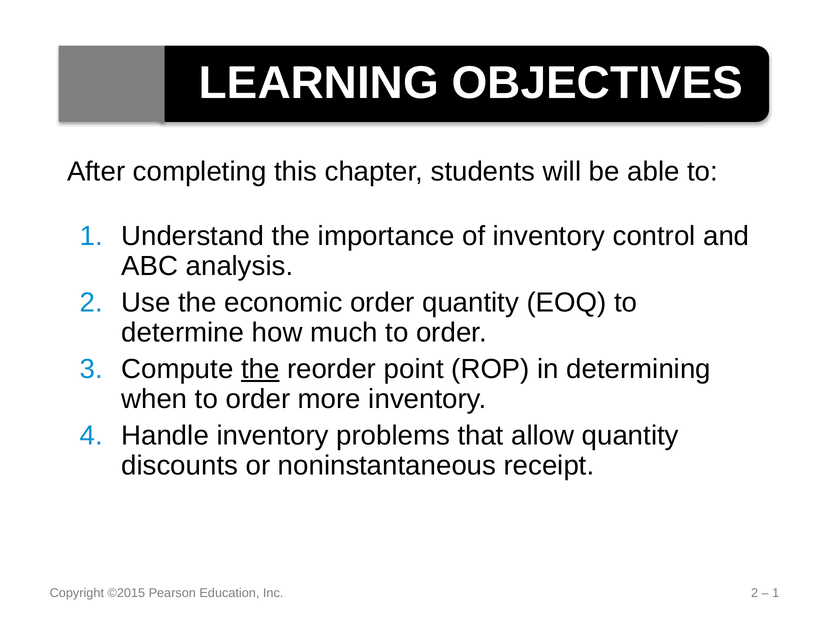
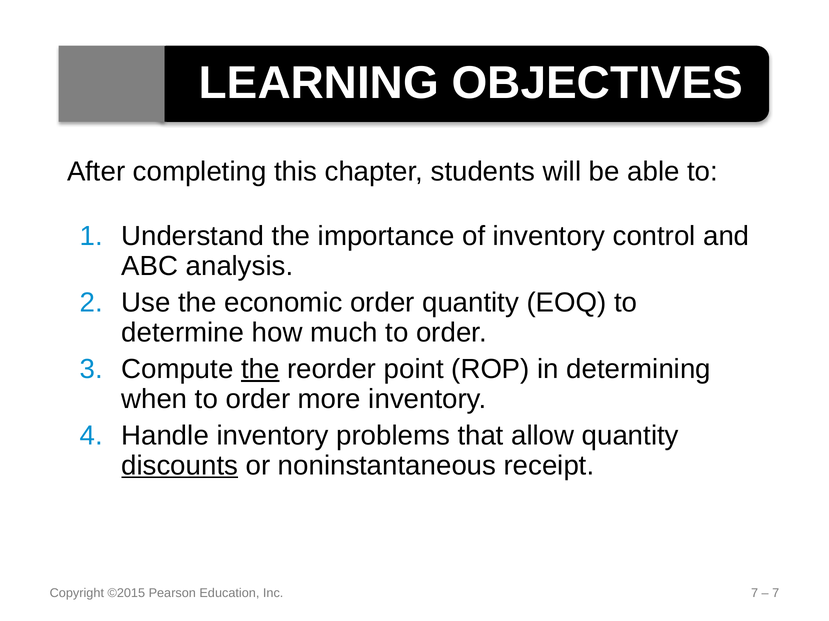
discounts underline: none -> present
Inc 2: 2 -> 7
1 at (776, 594): 1 -> 7
